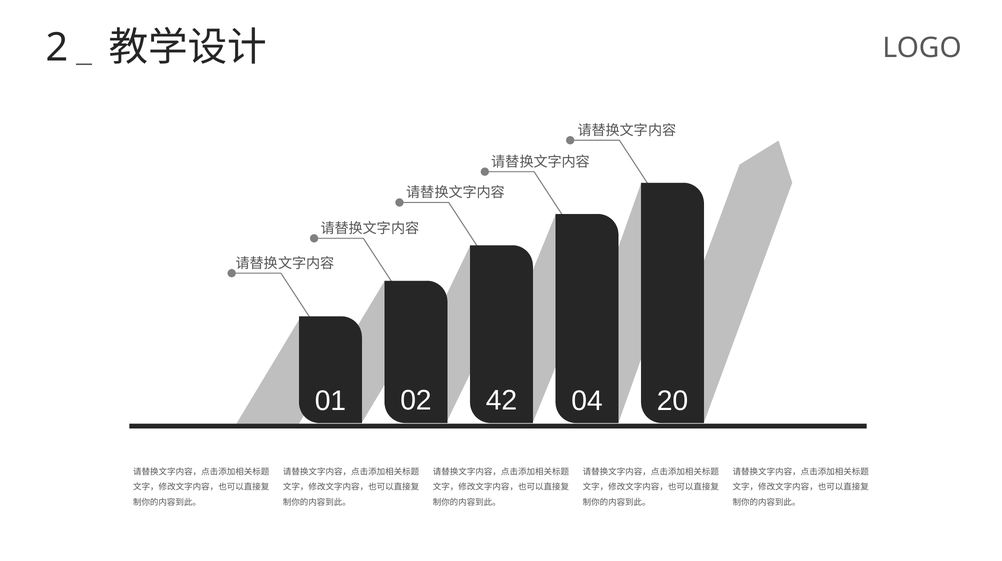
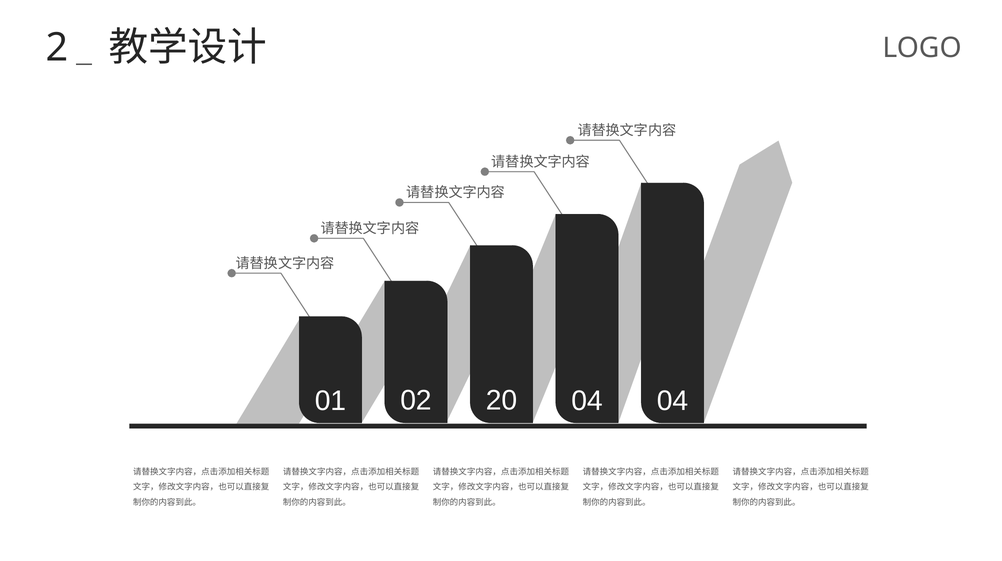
42: 42 -> 20
04 20: 20 -> 04
